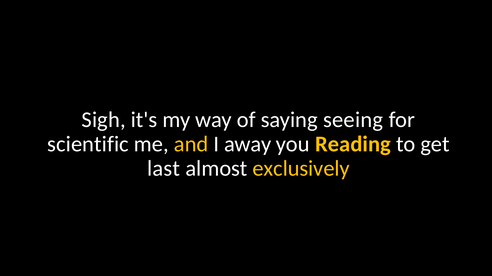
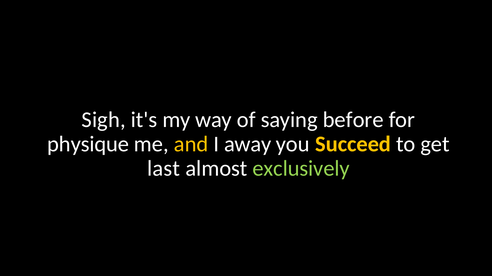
seeing: seeing -> before
scientific: scientific -> physique
Reading: Reading -> Succeed
exclusively colour: yellow -> light green
